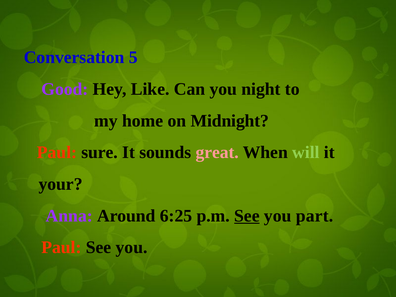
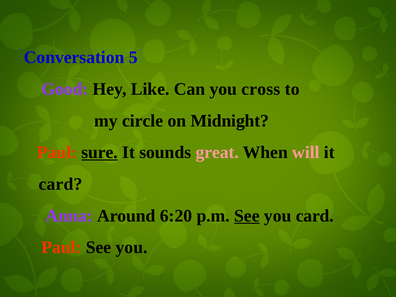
night: night -> cross
home: home -> circle
sure underline: none -> present
will colour: light green -> pink
your at (61, 184): your -> card
6:25: 6:25 -> 6:20
you part: part -> card
